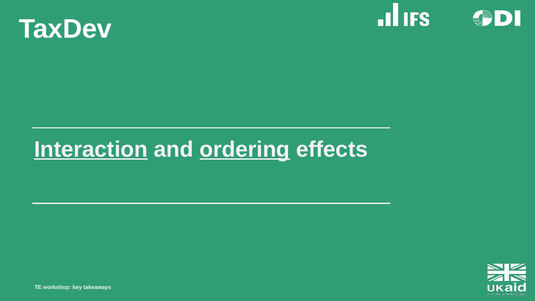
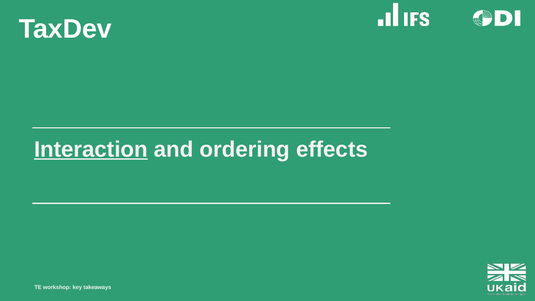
ordering underline: present -> none
